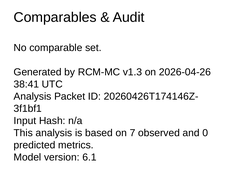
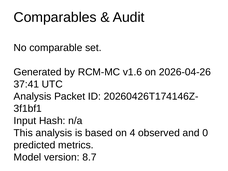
v1.3: v1.3 -> v1.6
38:41: 38:41 -> 37:41
7: 7 -> 4
6.1: 6.1 -> 8.7
